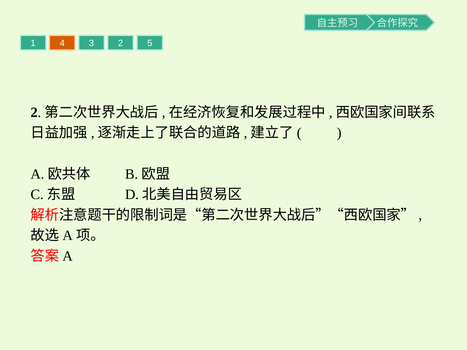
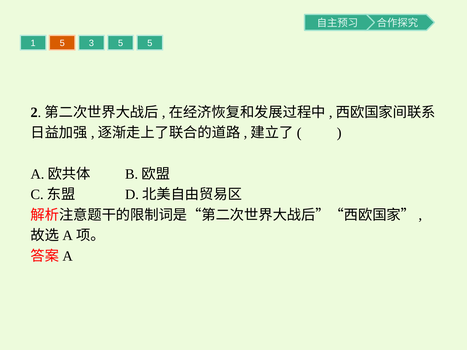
1 4: 4 -> 5
3 2: 2 -> 5
